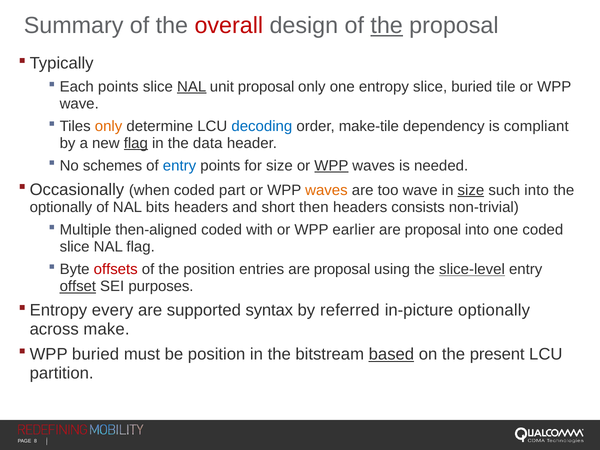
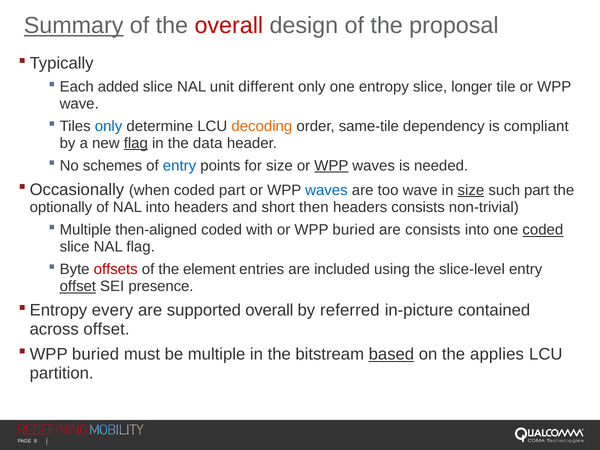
Summary underline: none -> present
the at (387, 26) underline: present -> none
Each points: points -> added
NAL at (192, 87) underline: present -> none
unit proposal: proposal -> different
slice buried: buried -> longer
only at (109, 126) colour: orange -> blue
decoding colour: blue -> orange
make-tile: make-tile -> same-tile
waves at (326, 190) colour: orange -> blue
such into: into -> part
NAL bits: bits -> into
WPP earlier: earlier -> buried
proposal at (433, 230): proposal -> consists
coded at (543, 230) underline: none -> present
the position: position -> element
entries are proposal: proposal -> included
slice-level underline: present -> none
purposes: purposes -> presence
supported syntax: syntax -> overall
in-picture optionally: optionally -> contained
across make: make -> offset
be position: position -> multiple
present: present -> applies
